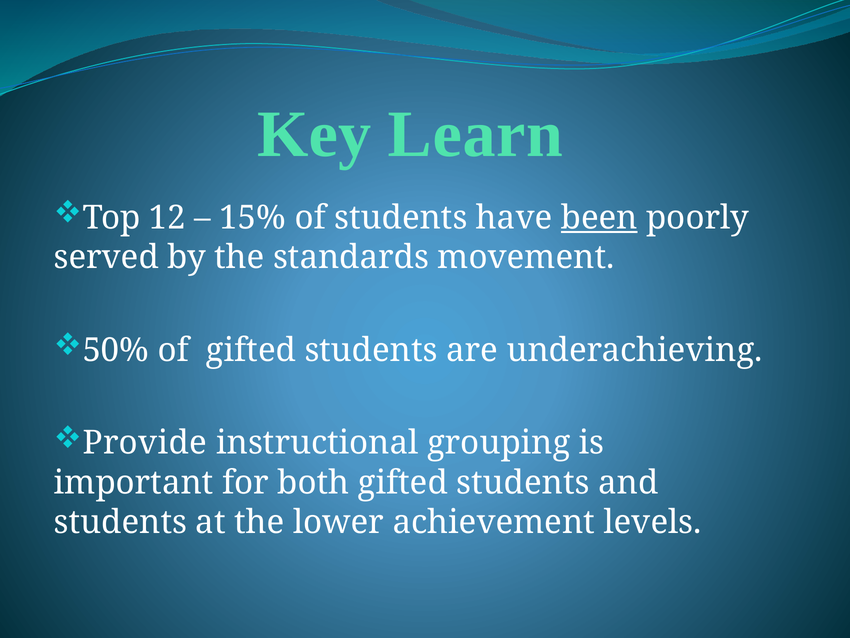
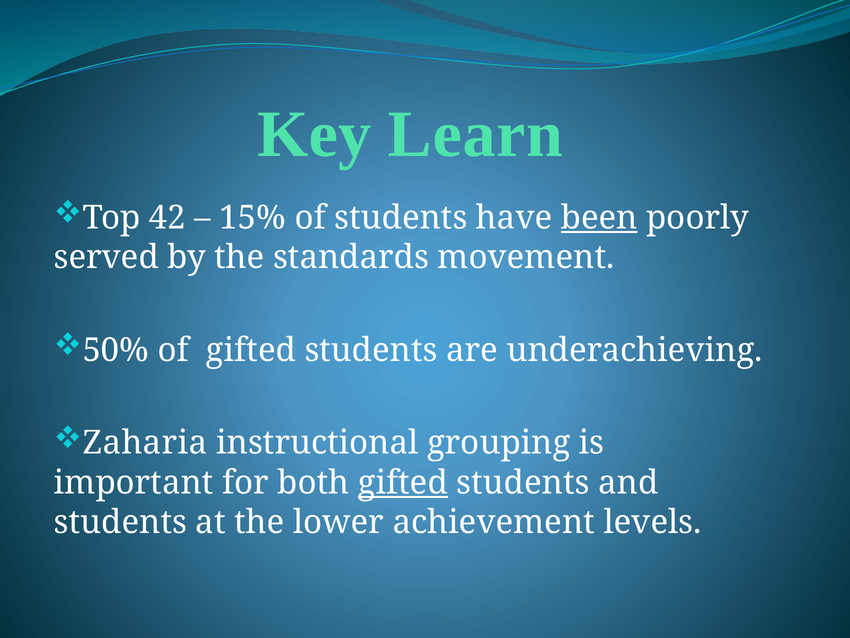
12: 12 -> 42
Provide: Provide -> Zaharia
gifted at (403, 482) underline: none -> present
